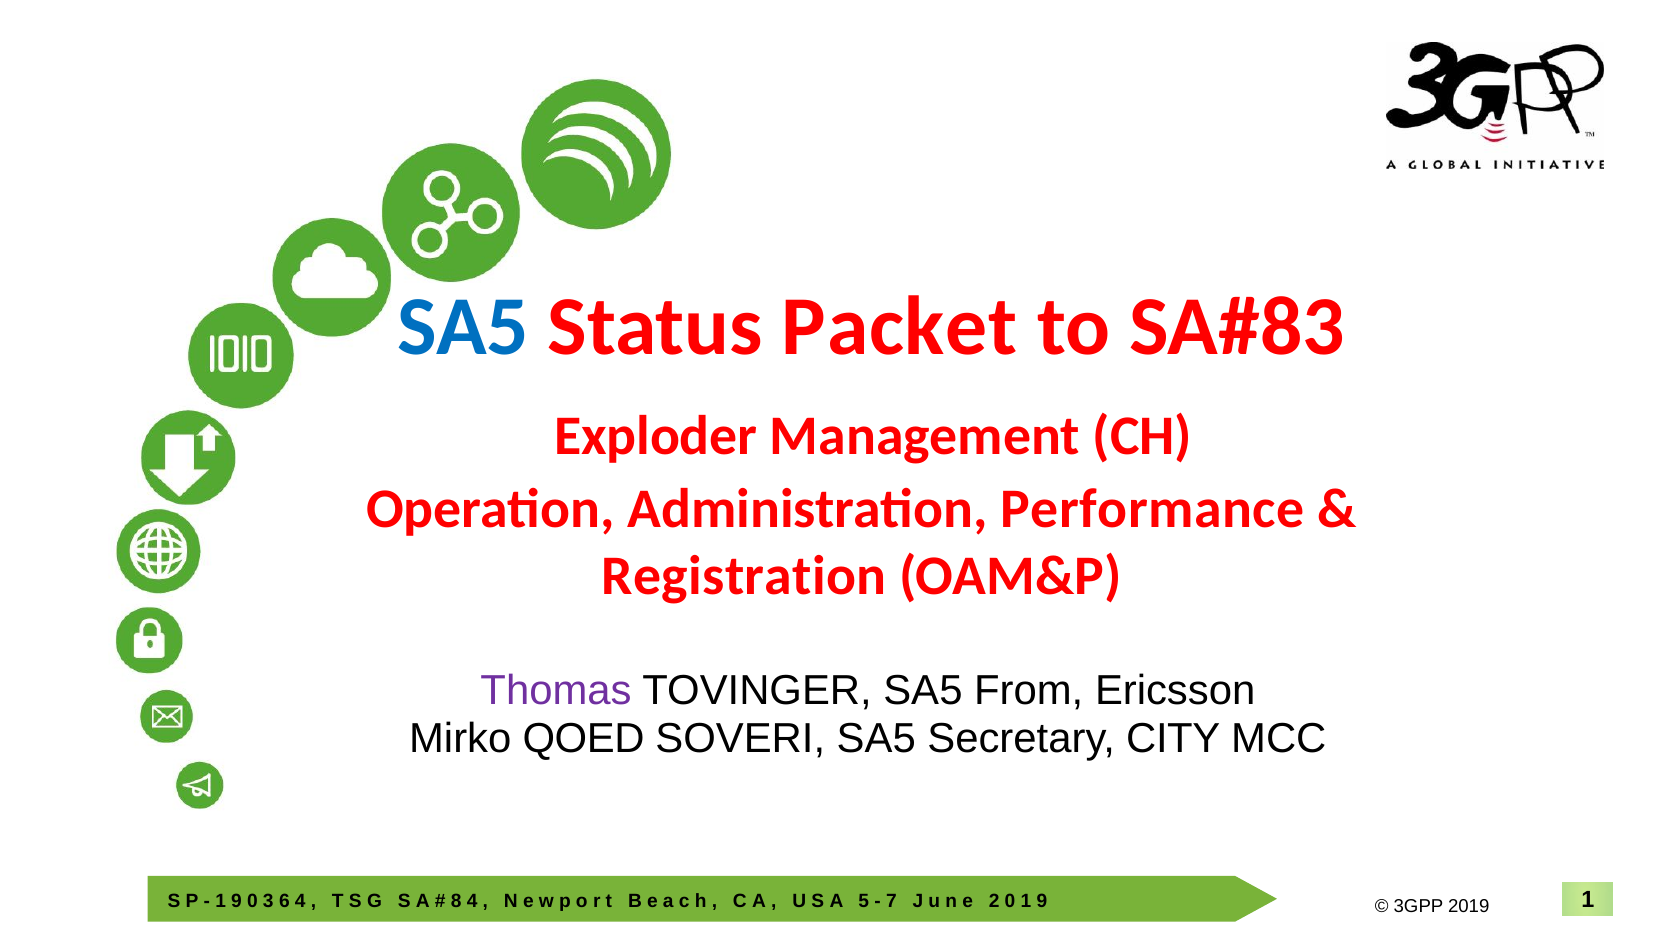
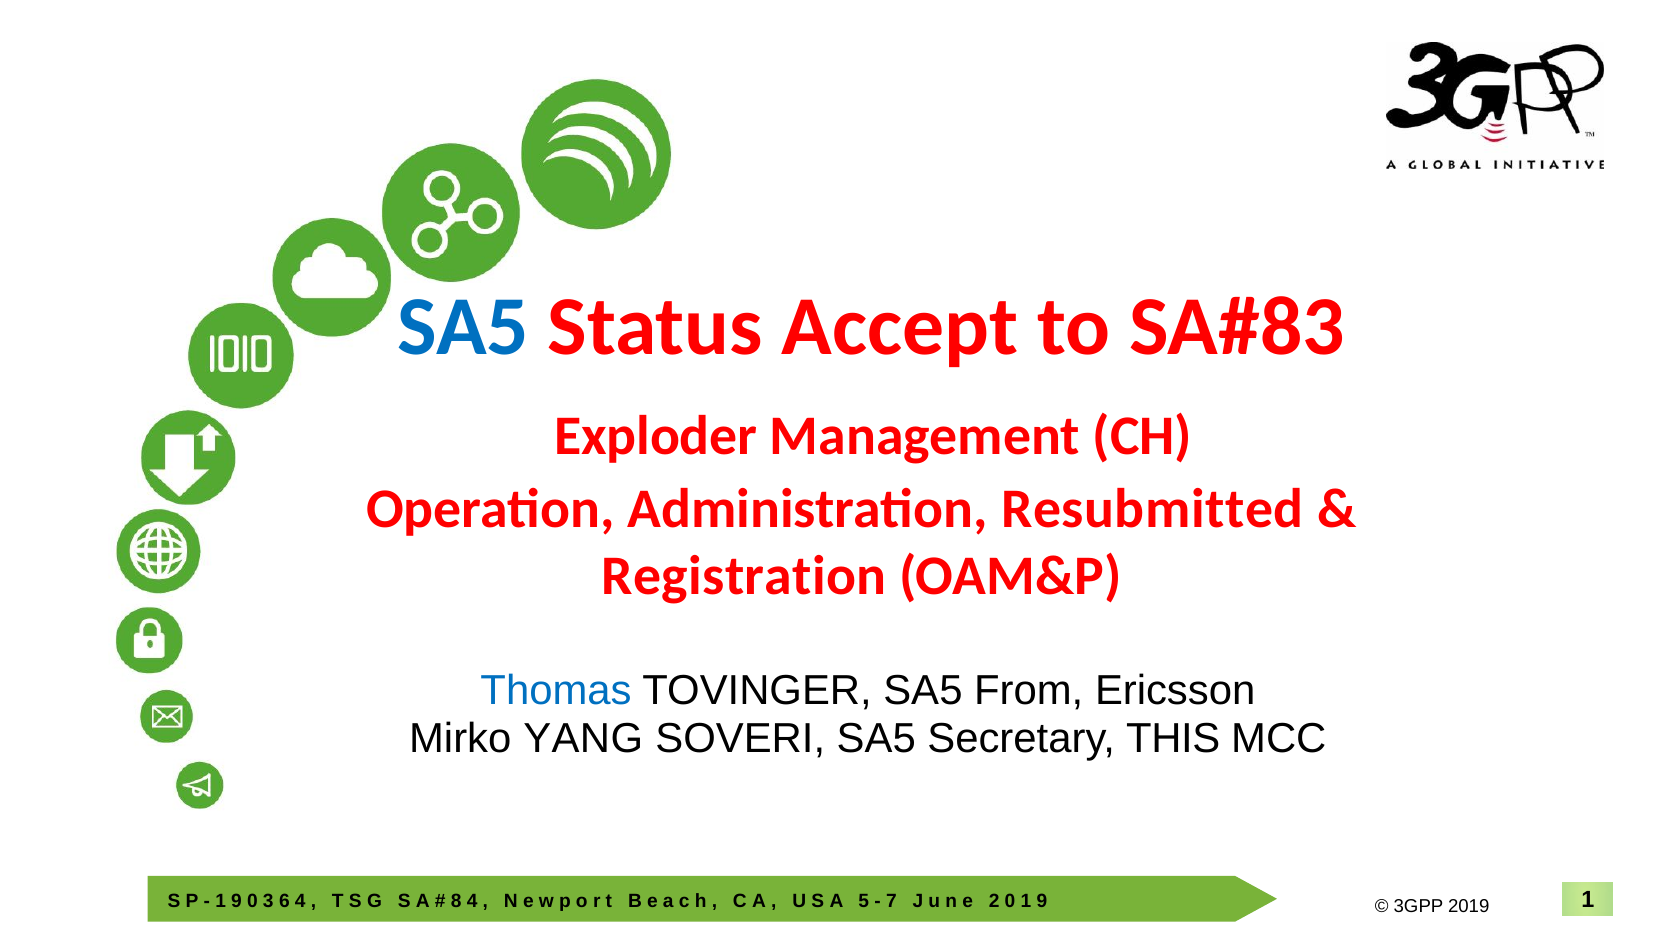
Packet: Packet -> Accept
Performance: Performance -> Resubmitted
Thomas colour: purple -> blue
QOED: QOED -> YANG
CITY: CITY -> THIS
